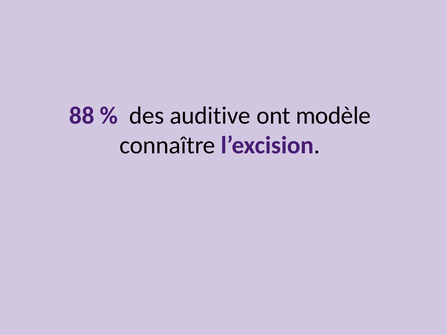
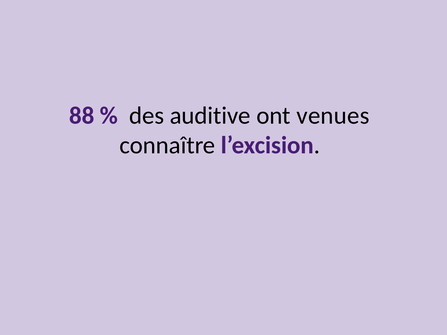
modèle: modèle -> venues
